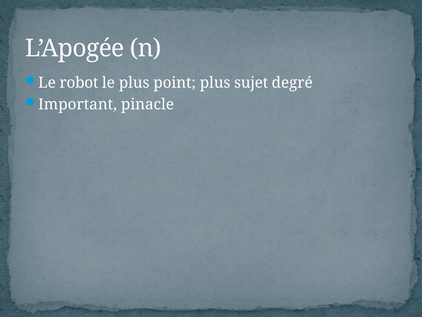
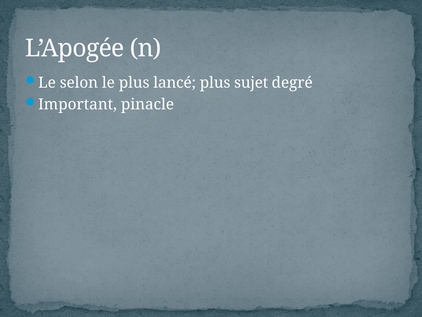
robot: robot -> selon
point: point -> lancé
